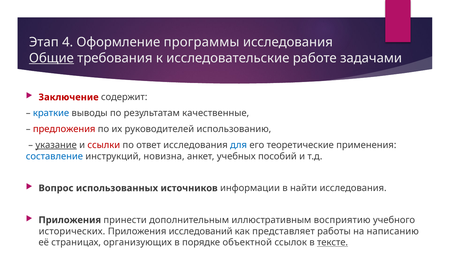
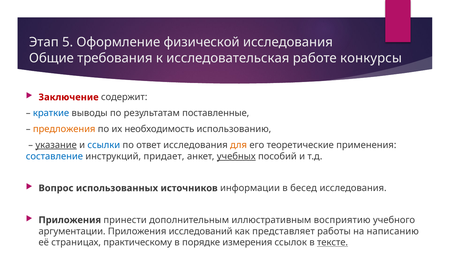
4: 4 -> 5
программы: программы -> физической
Общие underline: present -> none
исследовательские: исследовательские -> исследовательская
задачами: задачами -> конкурсы
качественные: качественные -> поставленные
предложения colour: red -> orange
руководителей: руководителей -> необходимость
ссылки colour: red -> blue
для colour: blue -> orange
новизна: новизна -> придает
учебных underline: none -> present
найти: найти -> бесед
исторических: исторических -> аргументации
организующих: организующих -> практическому
объектной: объектной -> измерения
